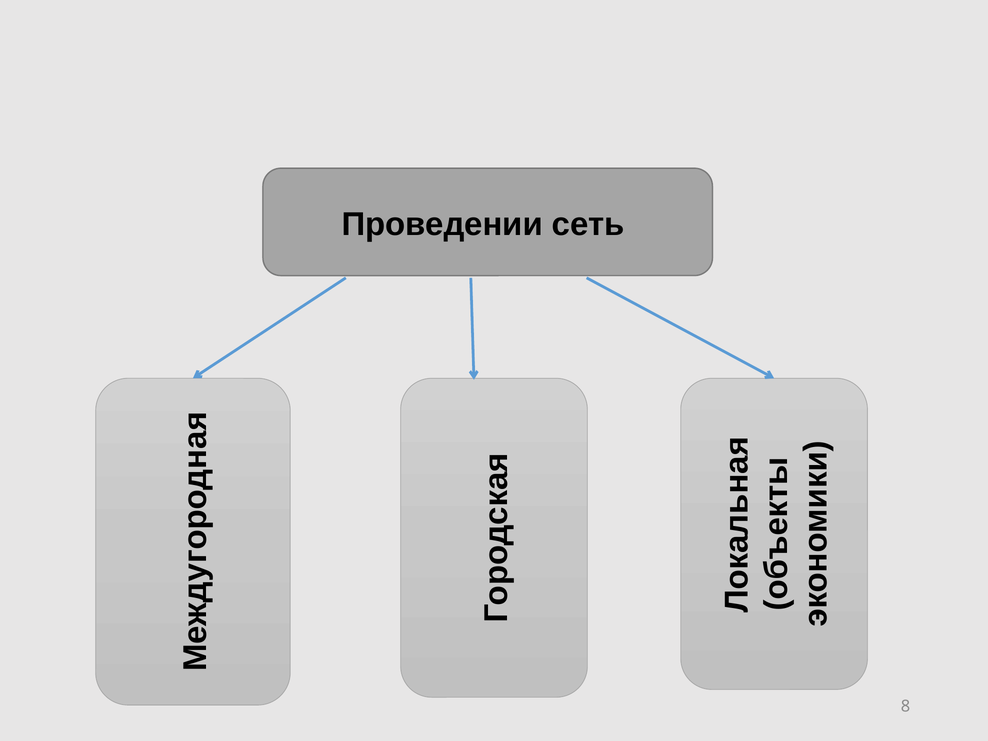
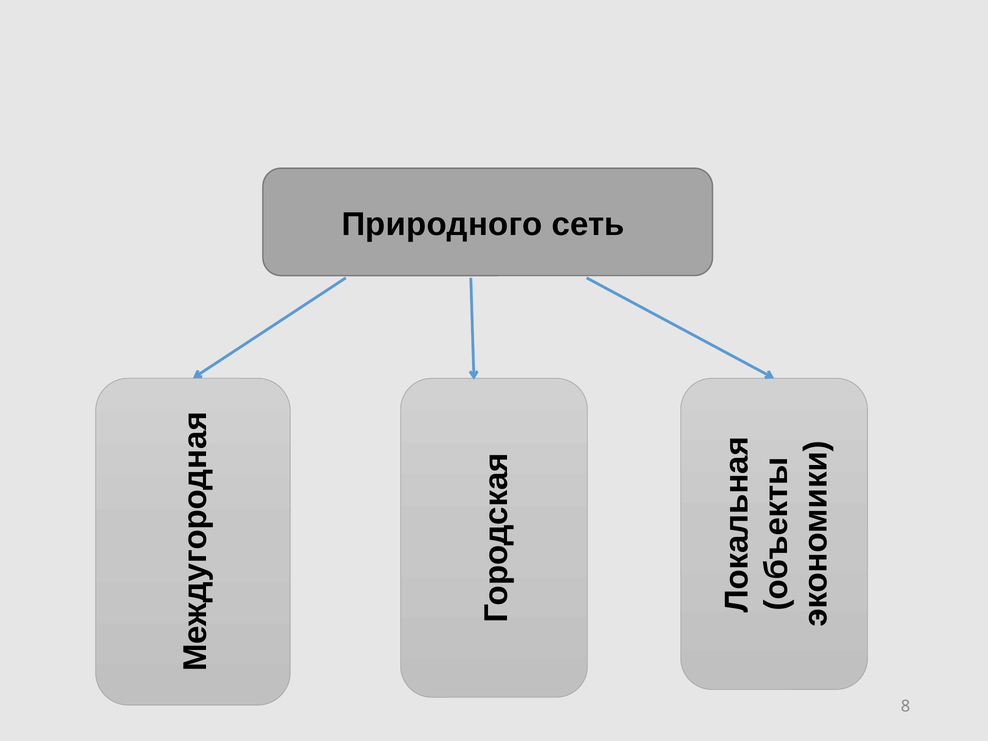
Проведении: Проведении -> Природного
